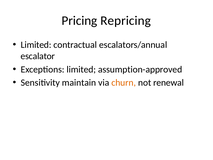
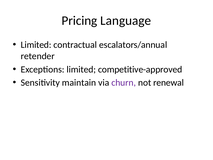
Repricing: Repricing -> Language
escalator: escalator -> retender
assumption-approved: assumption-approved -> competitive-approved
churn colour: orange -> purple
